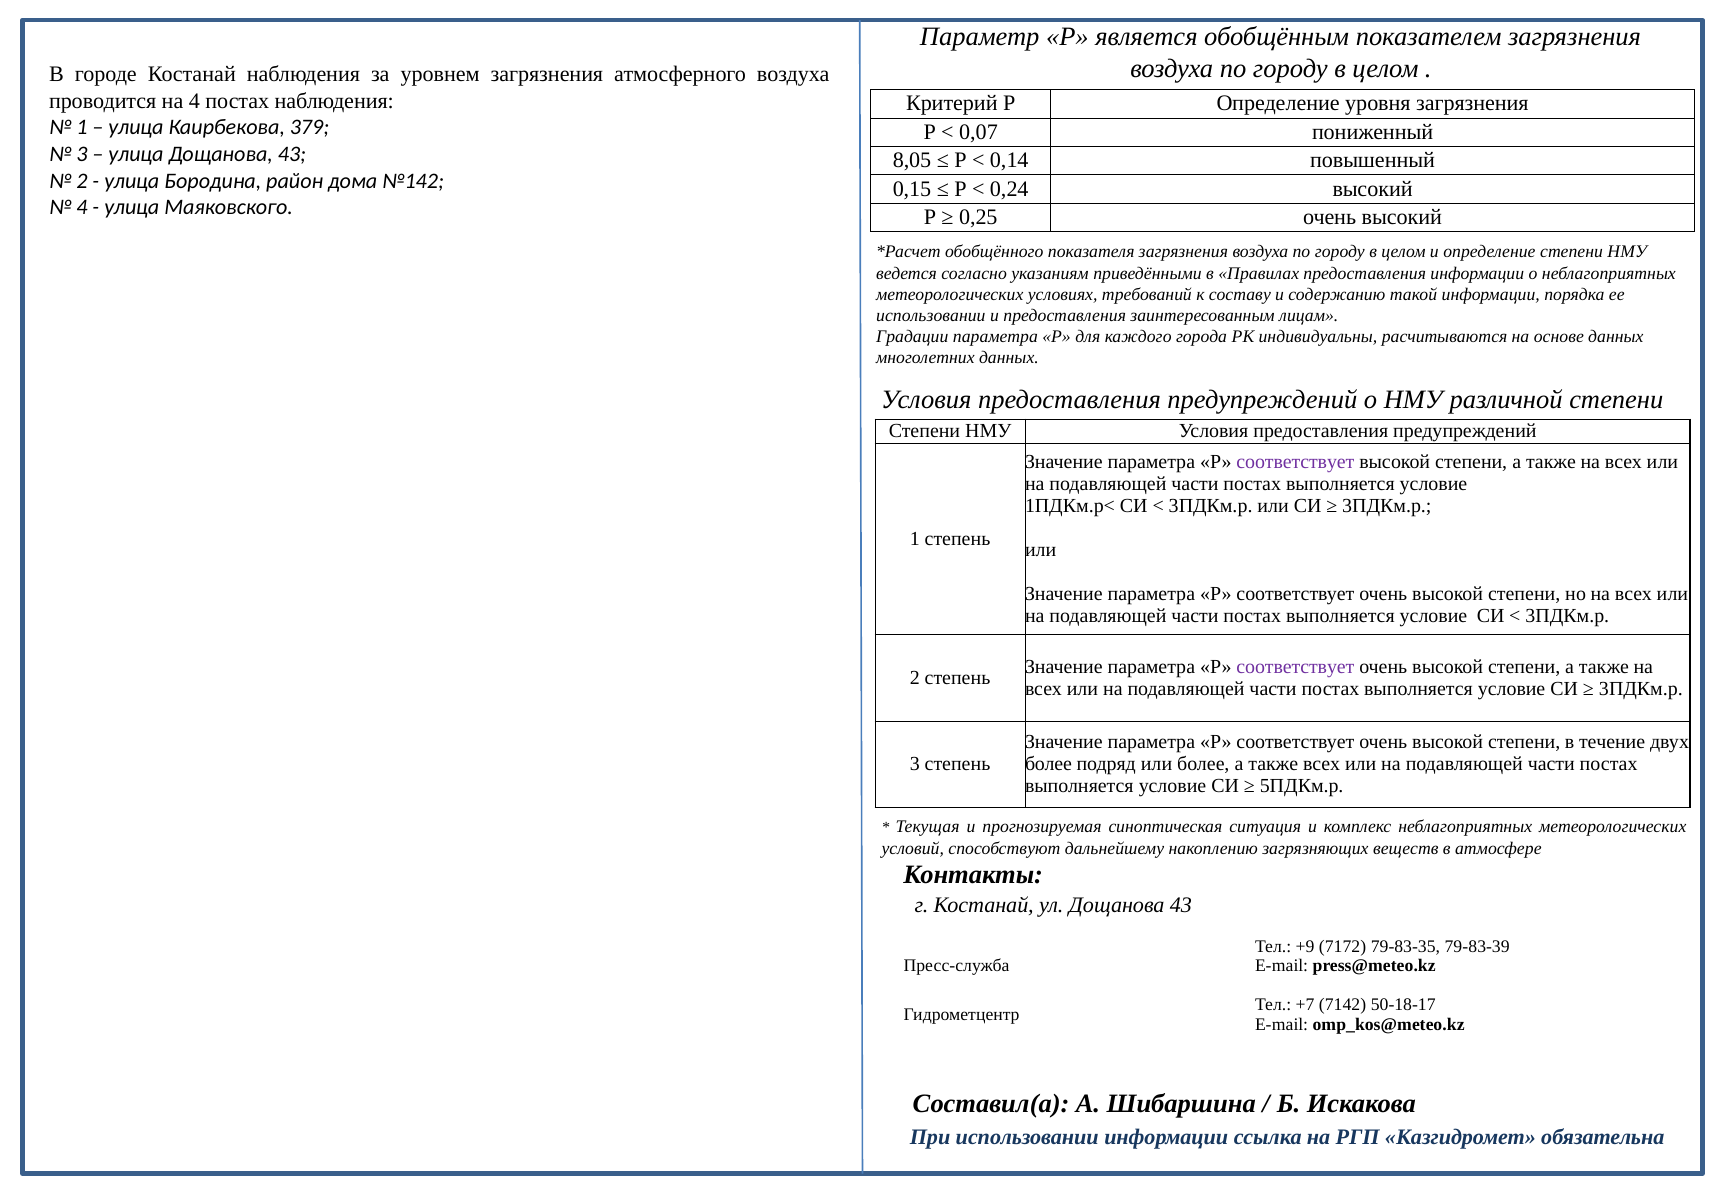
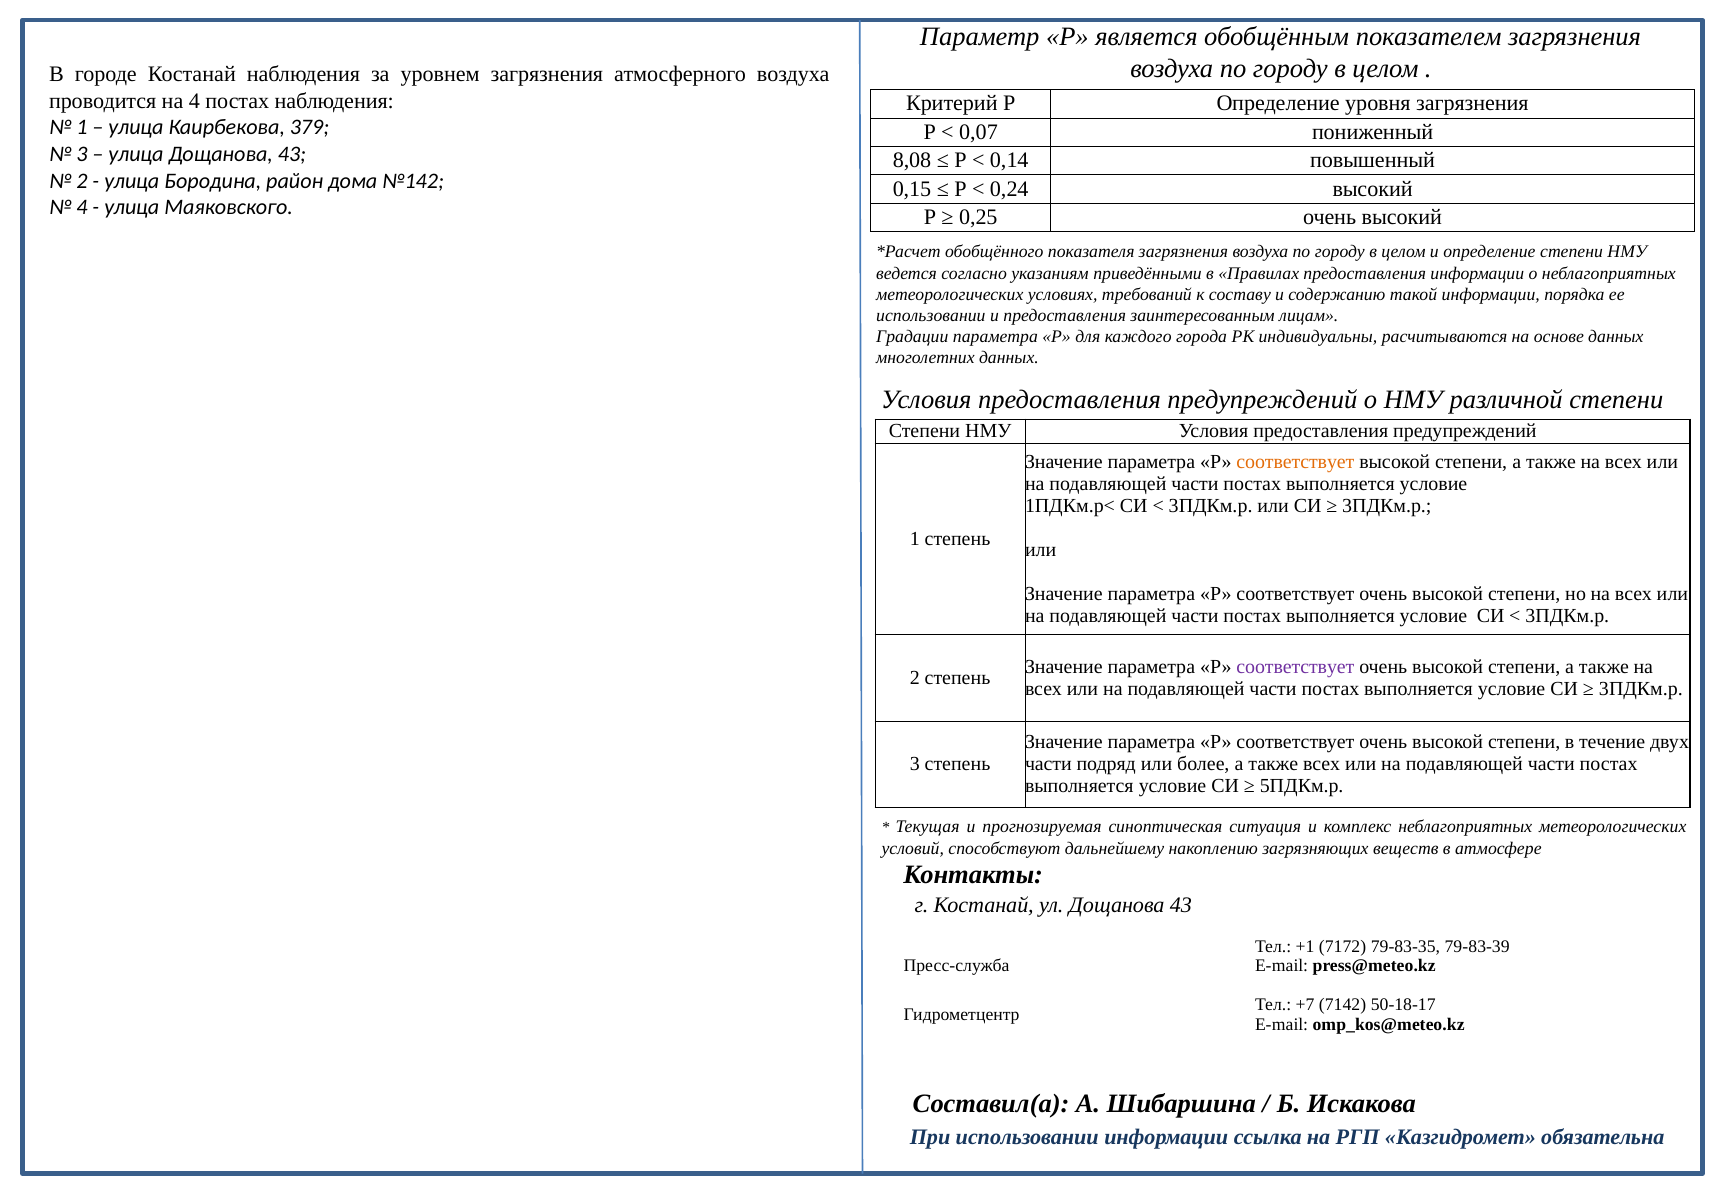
8,05: 8,05 -> 8,08
соответствует at (1295, 462) colour: purple -> orange
более at (1048, 764): более -> части
+9: +9 -> +1
